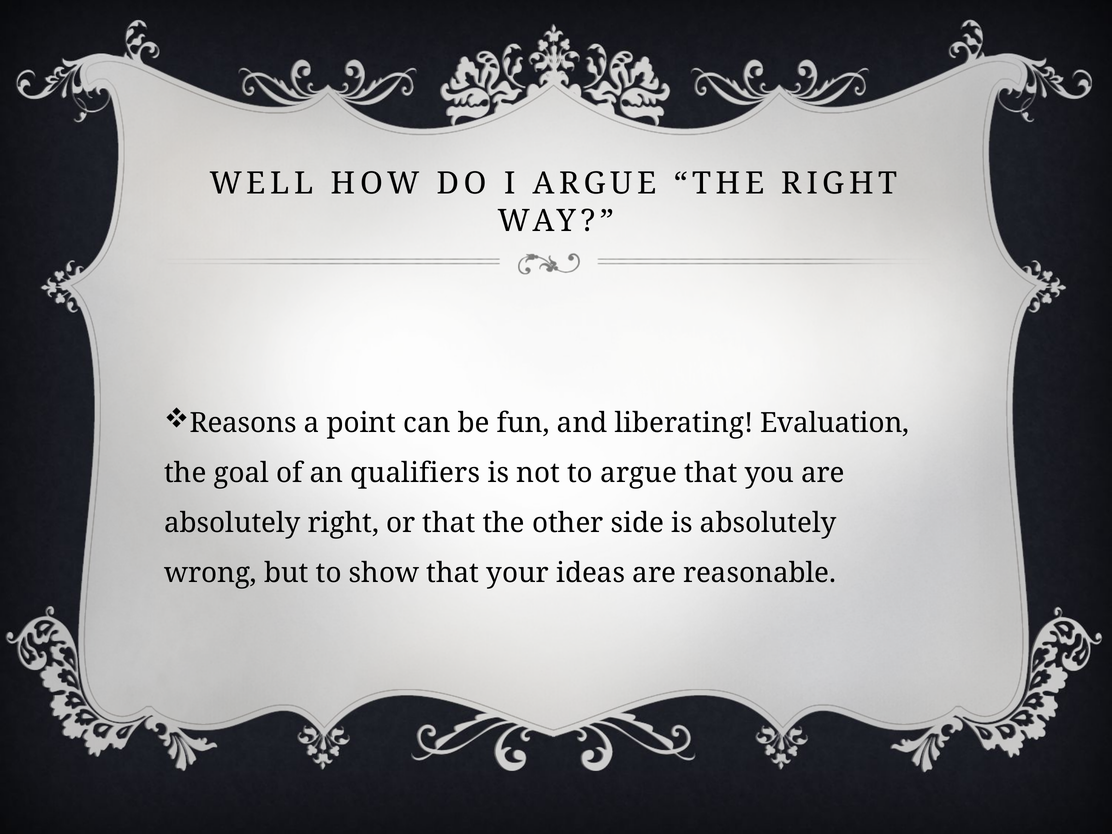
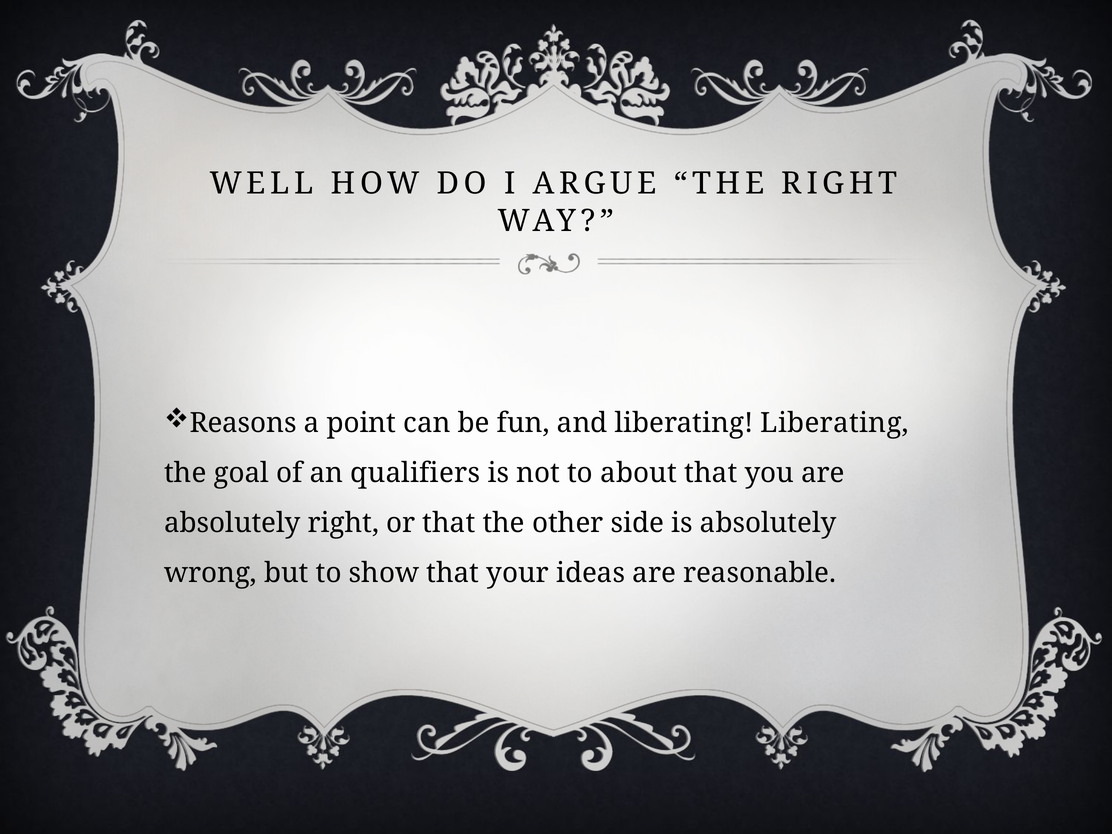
liberating Evaluation: Evaluation -> Liberating
to argue: argue -> about
